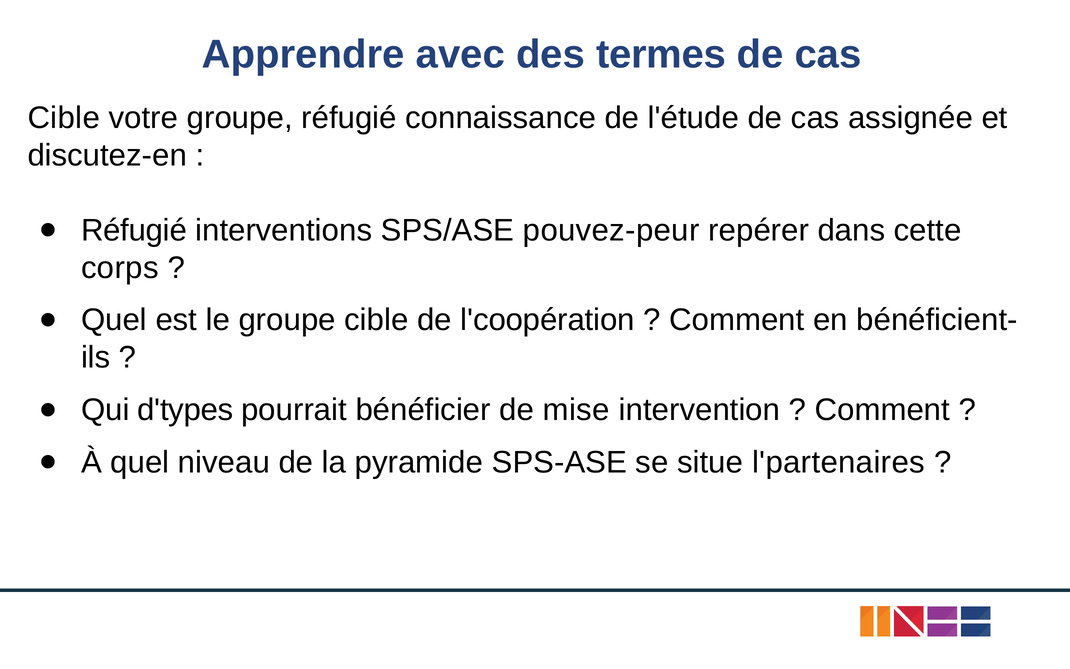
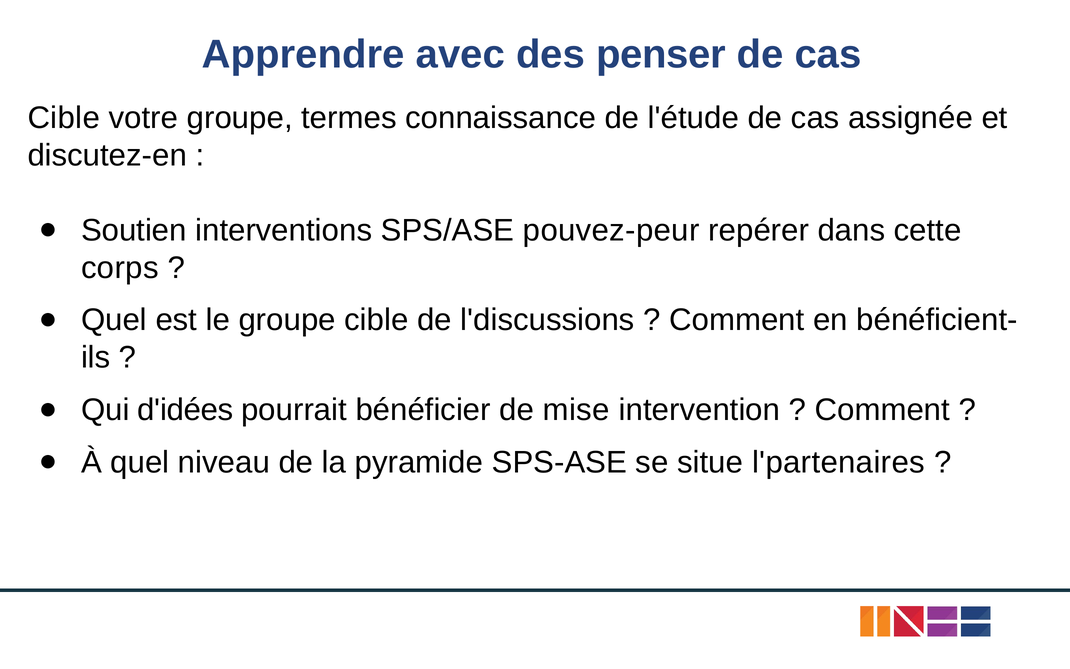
termes: termes -> penser
groupe réfugié: réfugié -> termes
Réfugié at (134, 230): Réfugié -> Soutien
l'coopération: l'coopération -> l'discussions
d'types: d'types -> d'idées
